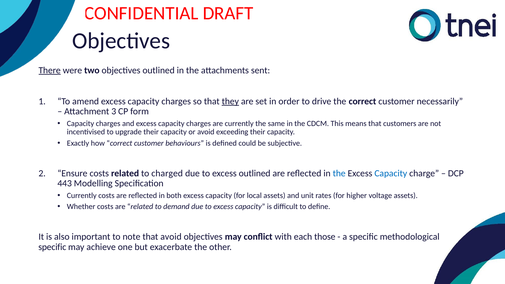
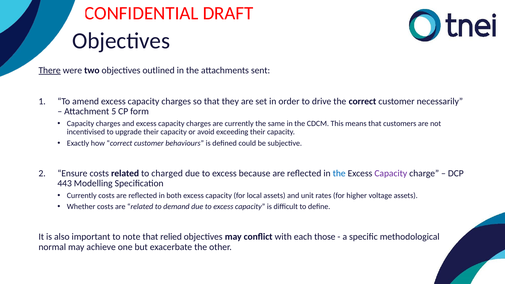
they underline: present -> none
3: 3 -> 5
excess outlined: outlined -> because
Capacity at (391, 173) colour: blue -> purple
that avoid: avoid -> relied
specific at (52, 247): specific -> normal
